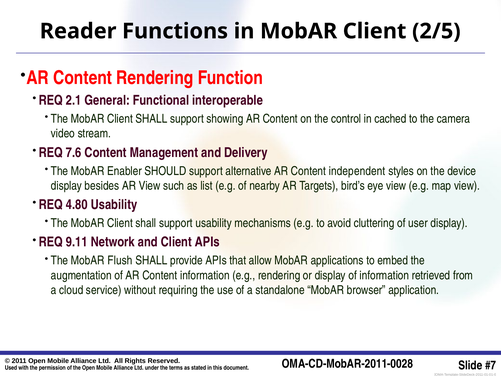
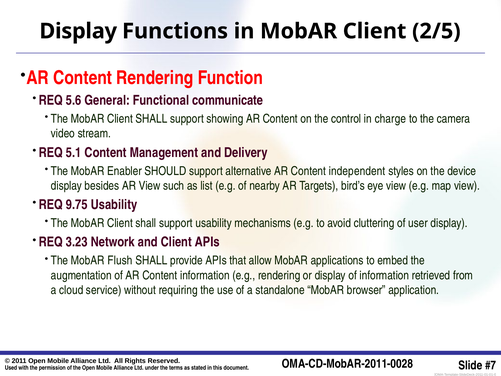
Reader at (78, 31): Reader -> Display
2.1: 2.1 -> 5.6
interoperable: interoperable -> communicate
cached: cached -> charge
7.6: 7.6 -> 5.1
4.80: 4.80 -> 9.75
9.11: 9.11 -> 3.23
